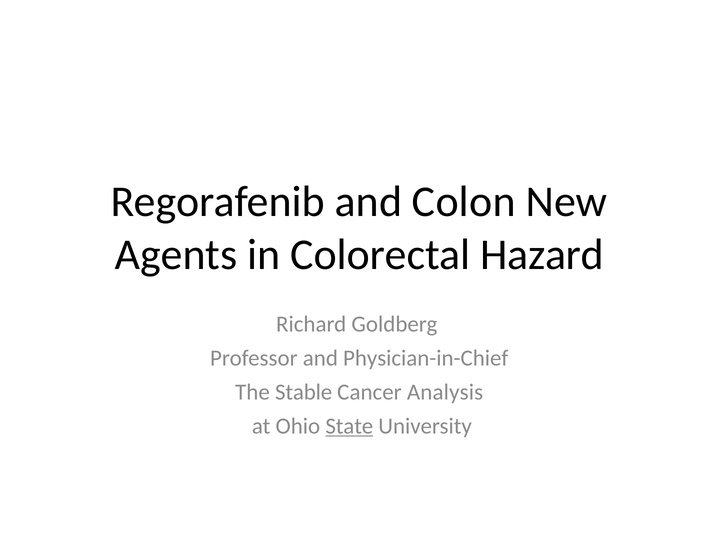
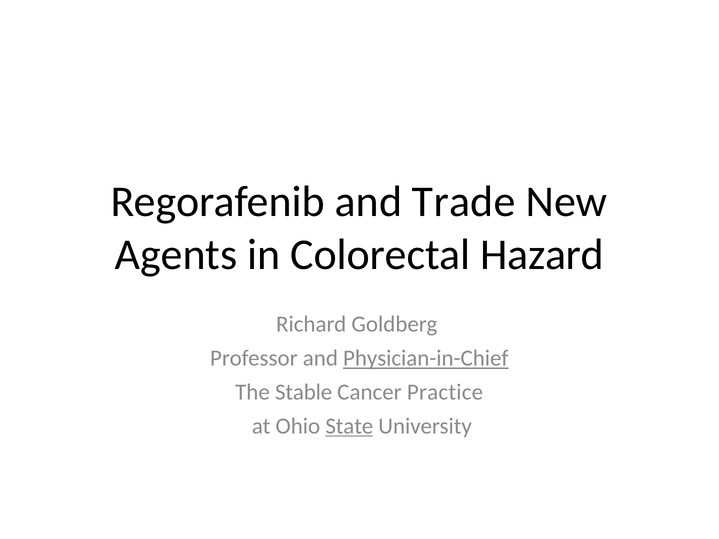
Colon: Colon -> Trade
Physician-in-Chief underline: none -> present
Analysis: Analysis -> Practice
